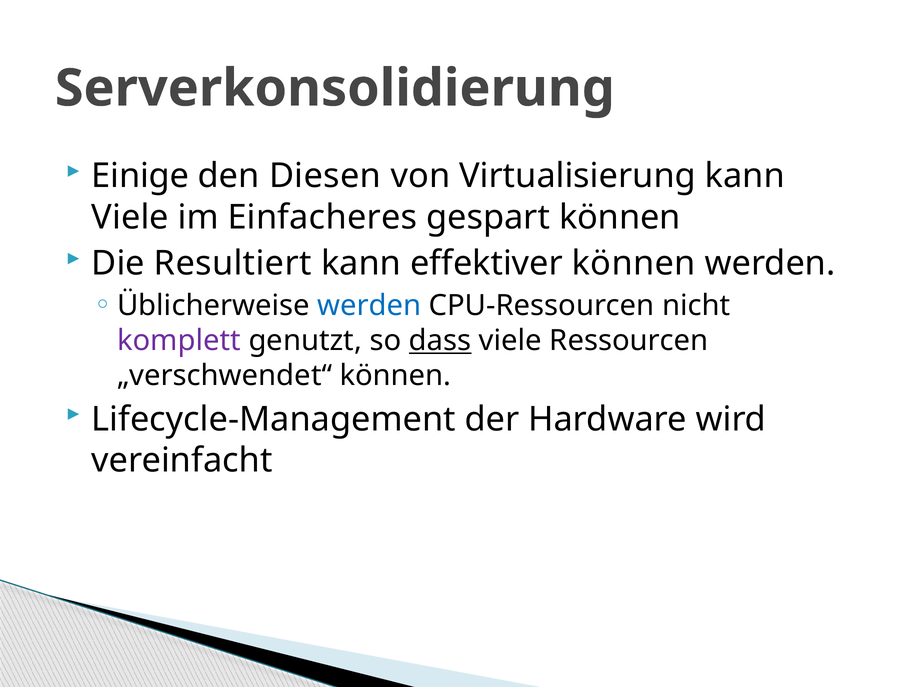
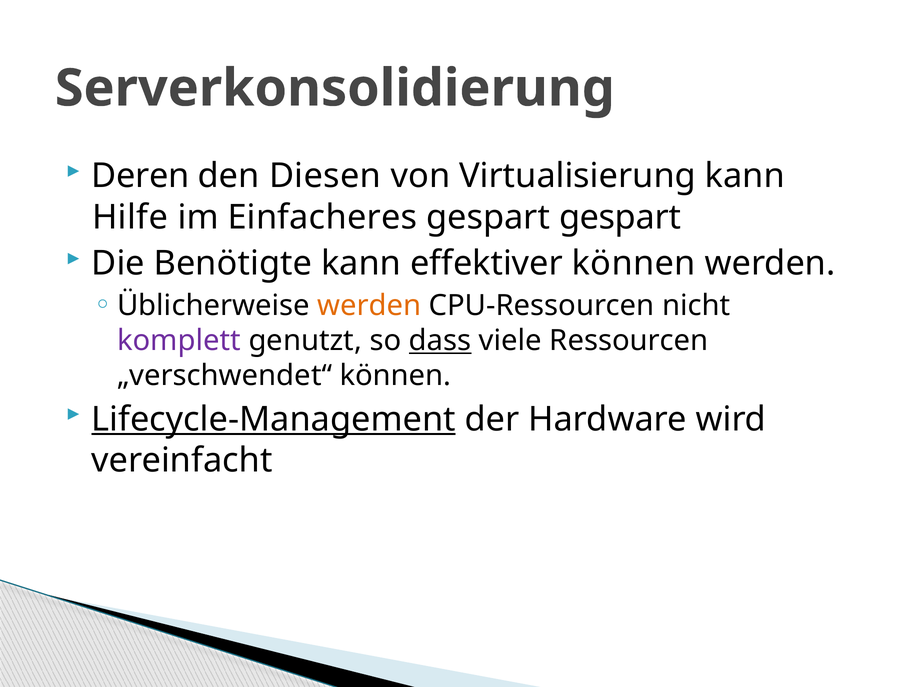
Einige: Einige -> Deren
Viele at (130, 217): Viele -> Hilfe
gespart können: können -> gespart
Resultiert: Resultiert -> Benötigte
werden at (369, 305) colour: blue -> orange
Lifecycle-Management underline: none -> present
